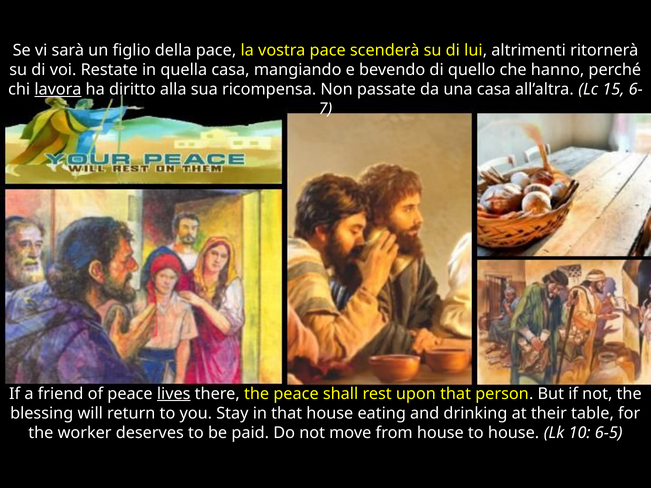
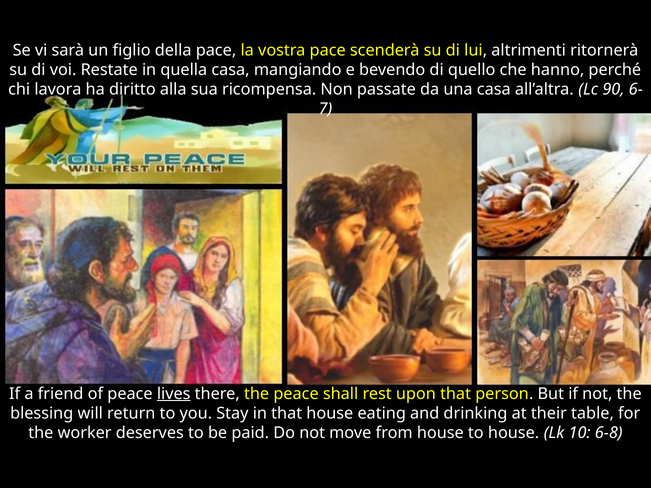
lavora underline: present -> none
15: 15 -> 90
6-5: 6-5 -> 6-8
